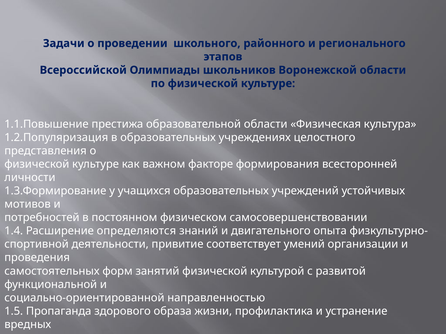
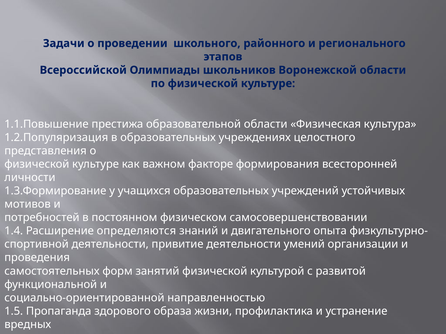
привитие соответствует: соответствует -> деятельности
